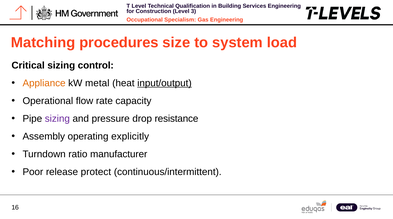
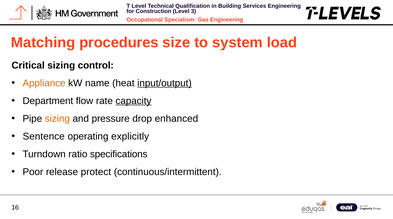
metal: metal -> name
Operational: Operational -> Department
capacity underline: none -> present
sizing at (57, 119) colour: purple -> orange
resistance: resistance -> enhanced
Assembly: Assembly -> Sentence
manufacturer: manufacturer -> specifications
